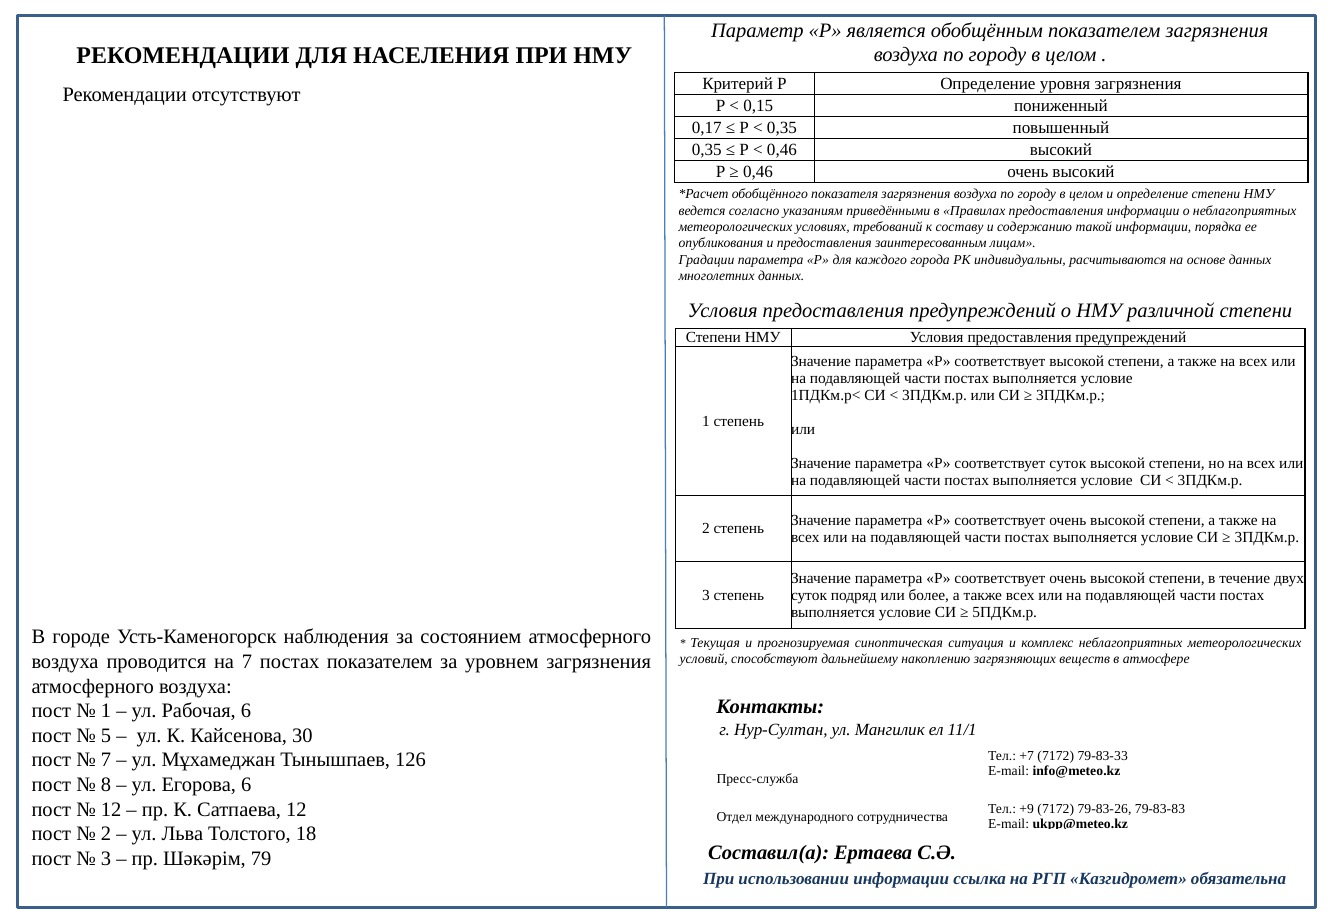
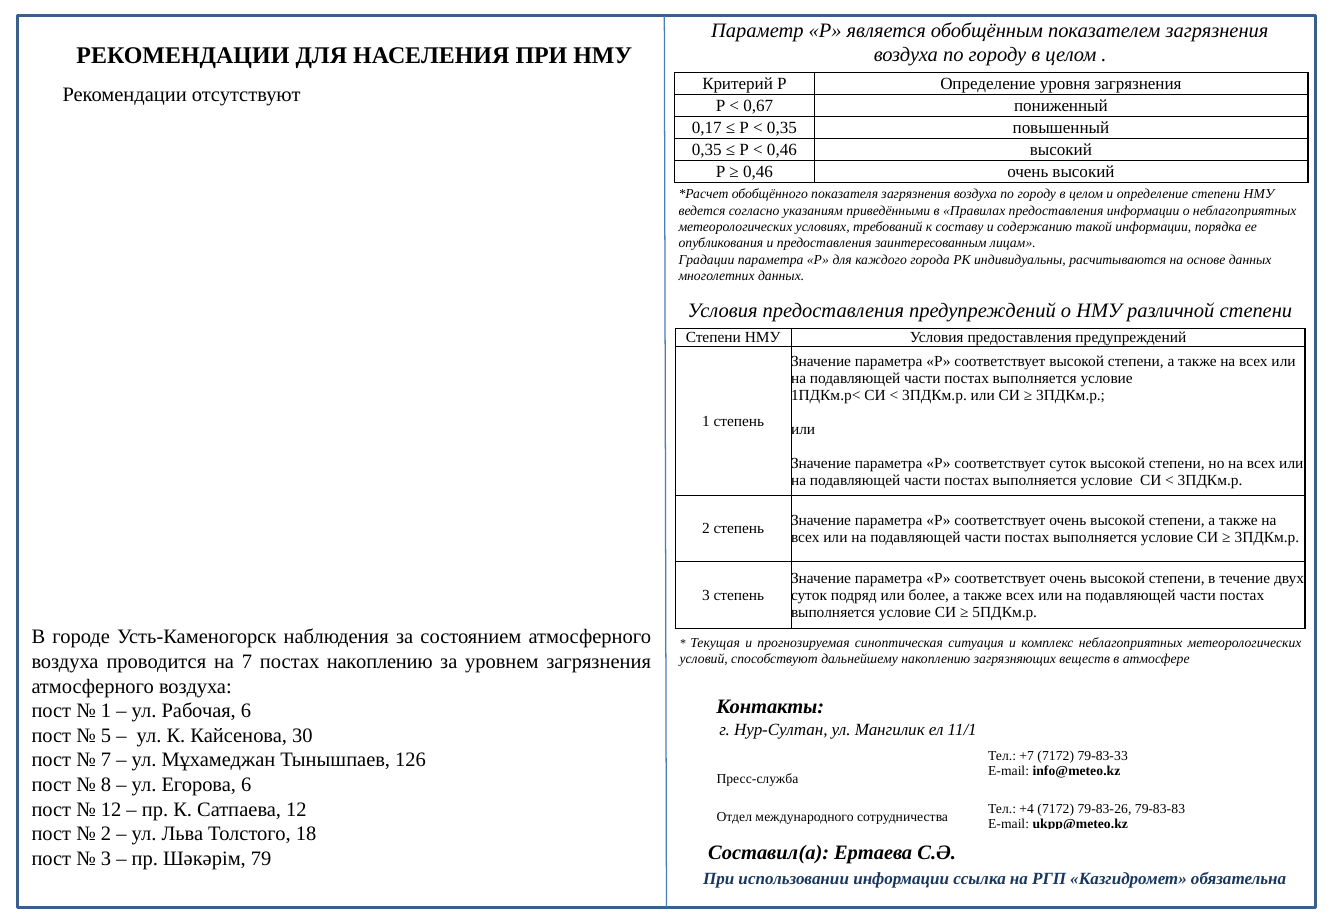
0,15: 0,15 -> 0,67
постах показателем: показателем -> накоплению
+9: +9 -> +4
